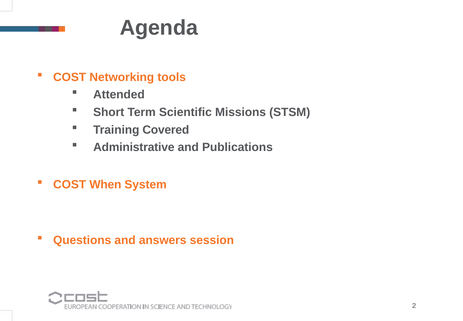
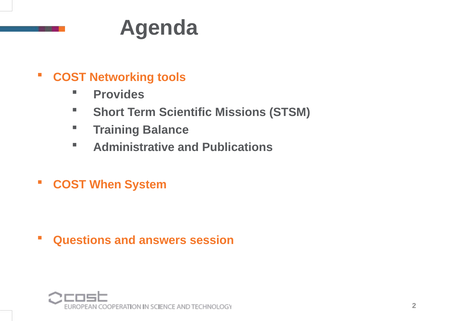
Attended: Attended -> Provides
Covered: Covered -> Balance
